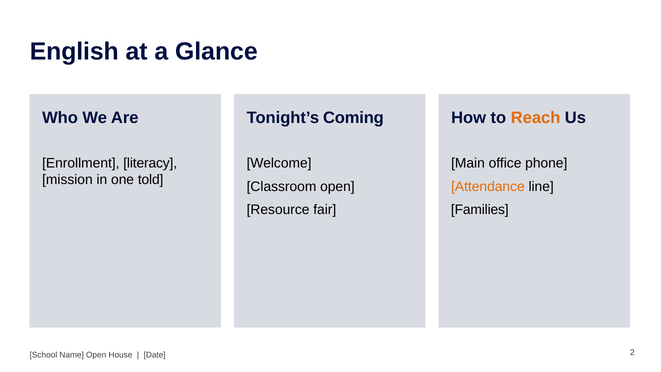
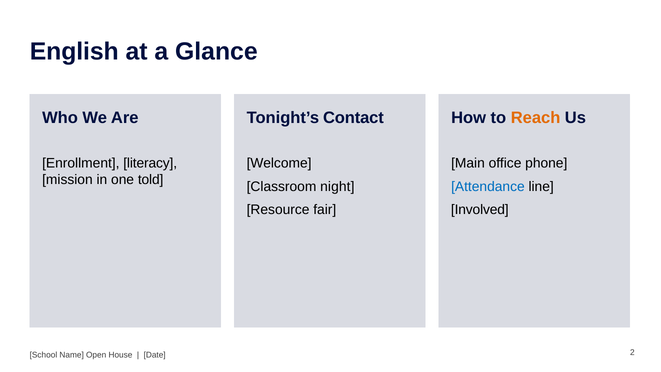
Coming: Coming -> Contact
Classroom open: open -> night
Attendance colour: orange -> blue
Families: Families -> Involved
